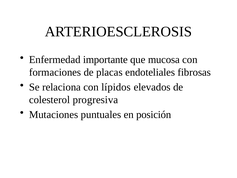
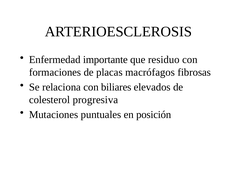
mucosa: mucosa -> residuo
endoteliales: endoteliales -> macrófagos
lípidos: lípidos -> biliares
